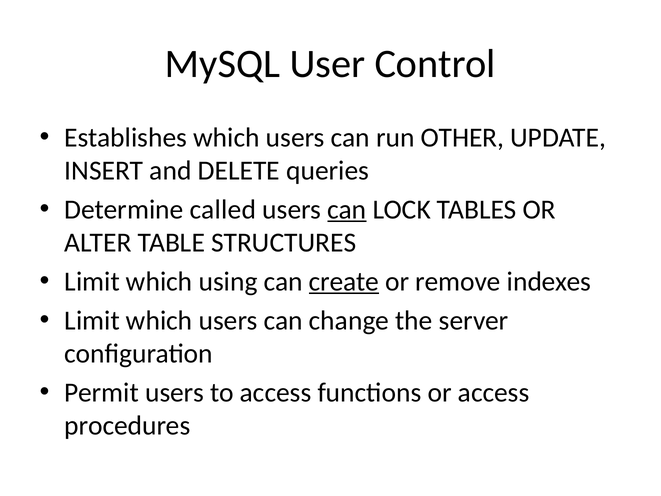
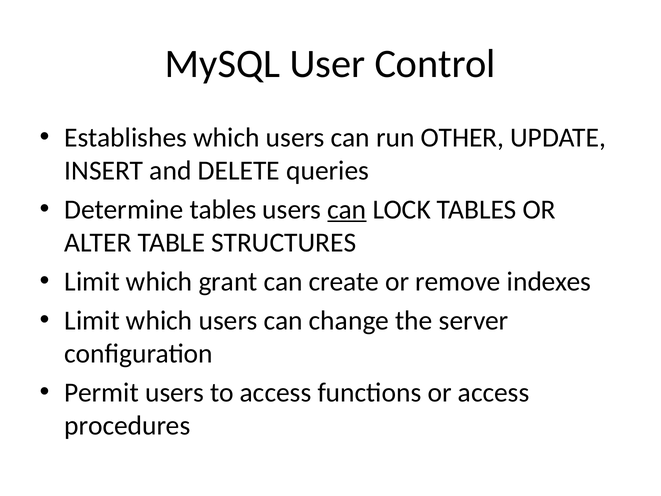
Determine called: called -> tables
using: using -> grant
create underline: present -> none
